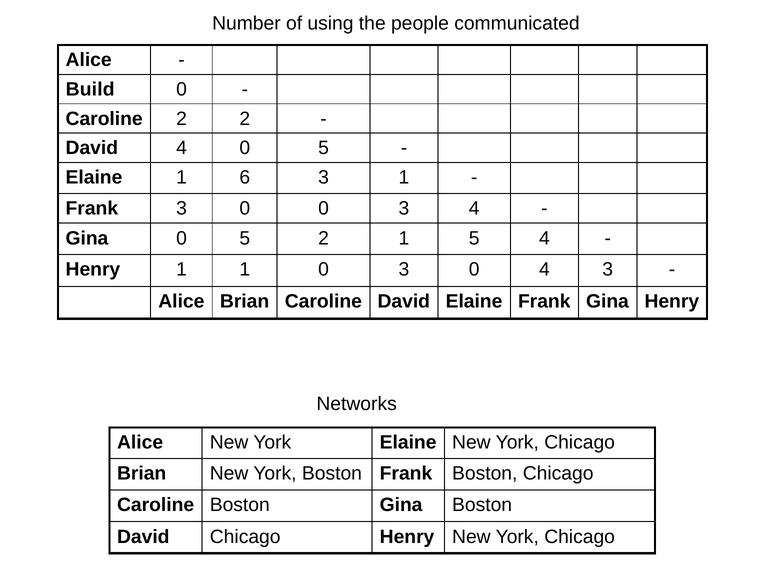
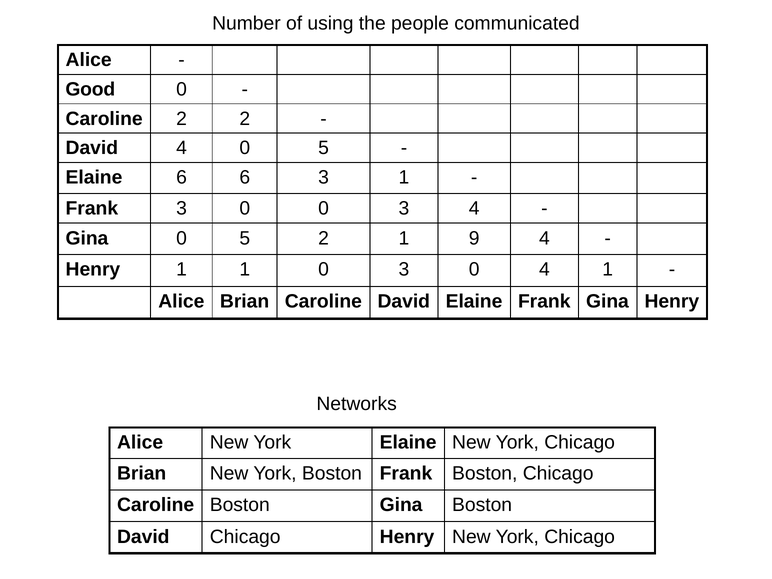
Build: Build -> Good
Elaine 1: 1 -> 6
1 5: 5 -> 9
4 3: 3 -> 1
